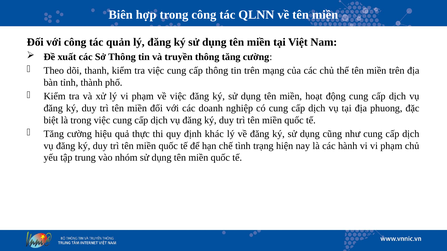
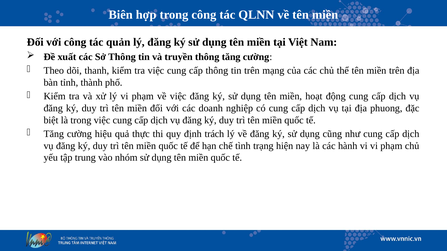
khác: khác -> trách
